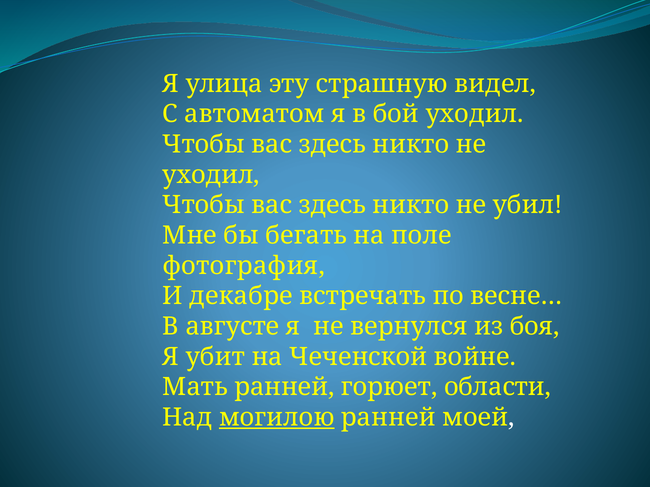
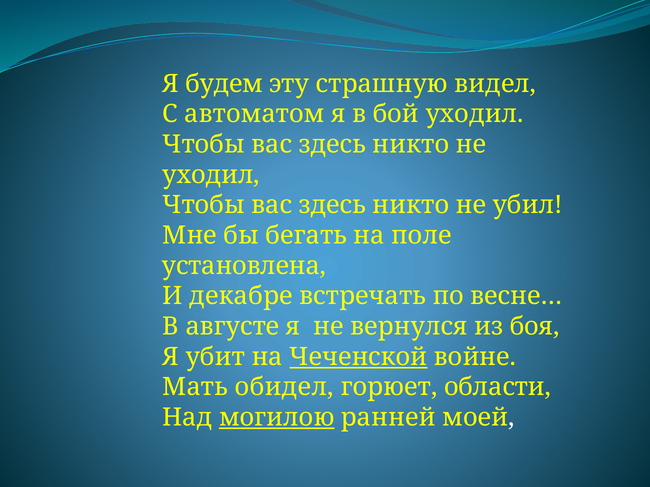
улица: улица -> будем
фотография: фотография -> установлена
Чеченской underline: none -> present
Мать ранней: ранней -> обидел
